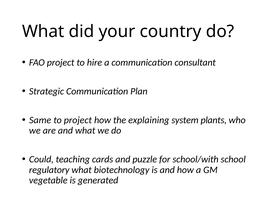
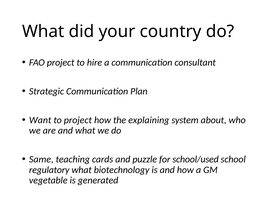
Same: Same -> Want
plants: plants -> about
Could: Could -> Same
school/with: school/with -> school/used
